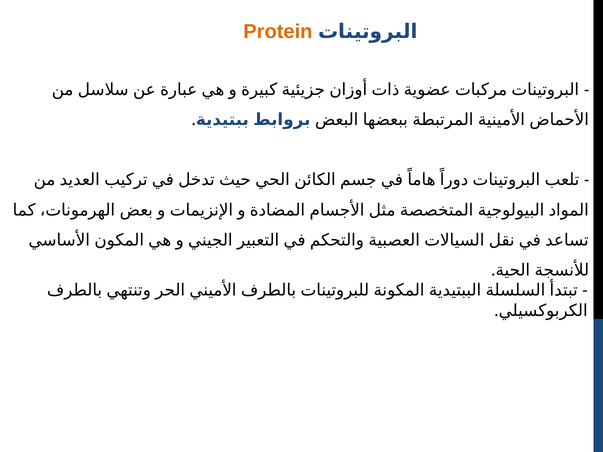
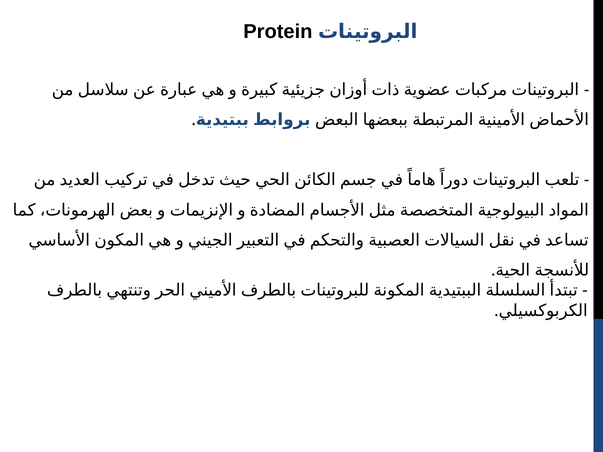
Protein colour: orange -> black
